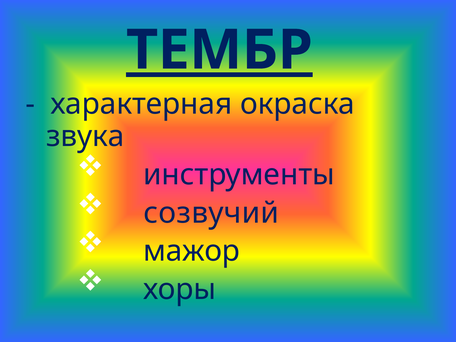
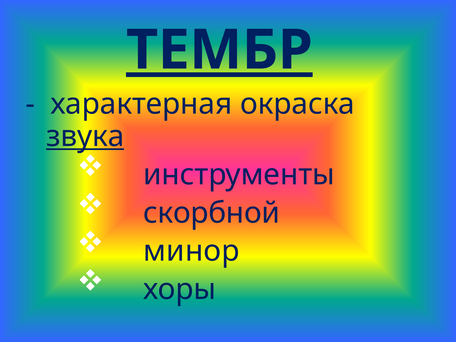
звука underline: none -> present
созвучий: созвучий -> скорбной
мажор: мажор -> минор
